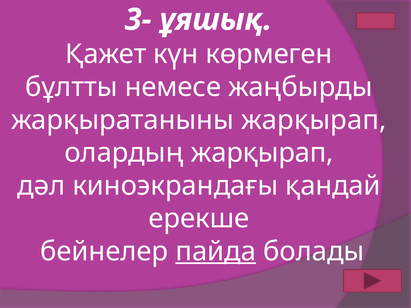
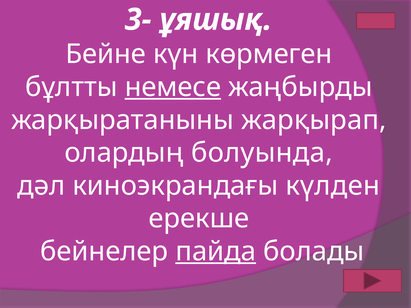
Қажет: Қажет -> Бейне
немесе underline: none -> present
олардың жарқырап: жарқырап -> болуында
қандай: қандай -> күлден
